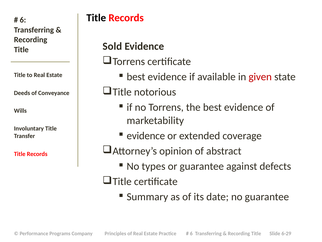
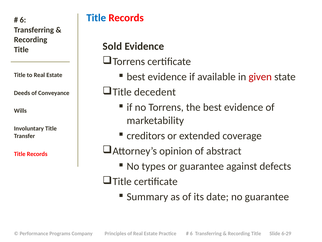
Title at (96, 18) colour: black -> blue
notorious: notorious -> decedent
evidence at (146, 135): evidence -> creditors
